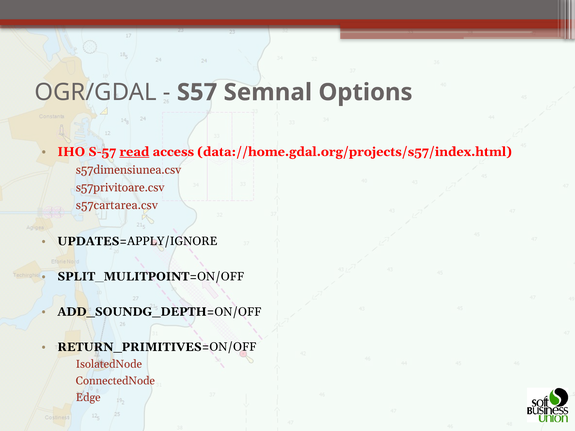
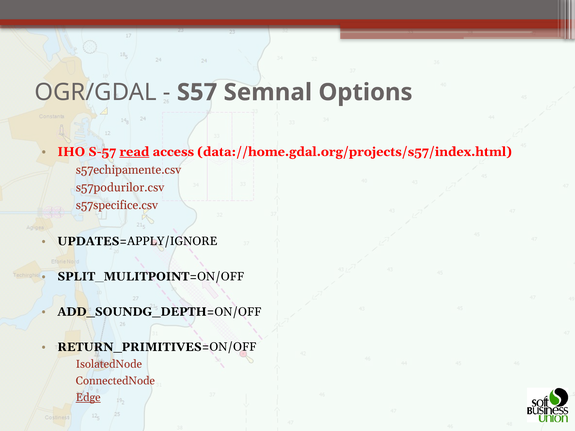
s57dimensiunea.csv: s57dimensiunea.csv -> s57echipamente.csv
s57privitoare.csv: s57privitoare.csv -> s57podurilor.csv
s57cartarea.csv: s57cartarea.csv -> s57specifice.csv
Edge underline: none -> present
